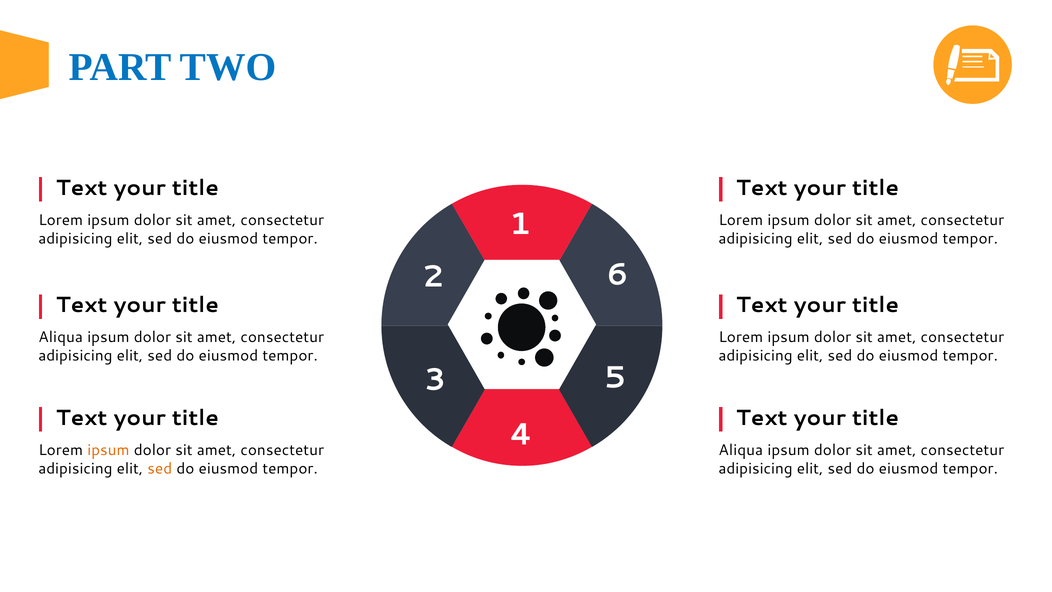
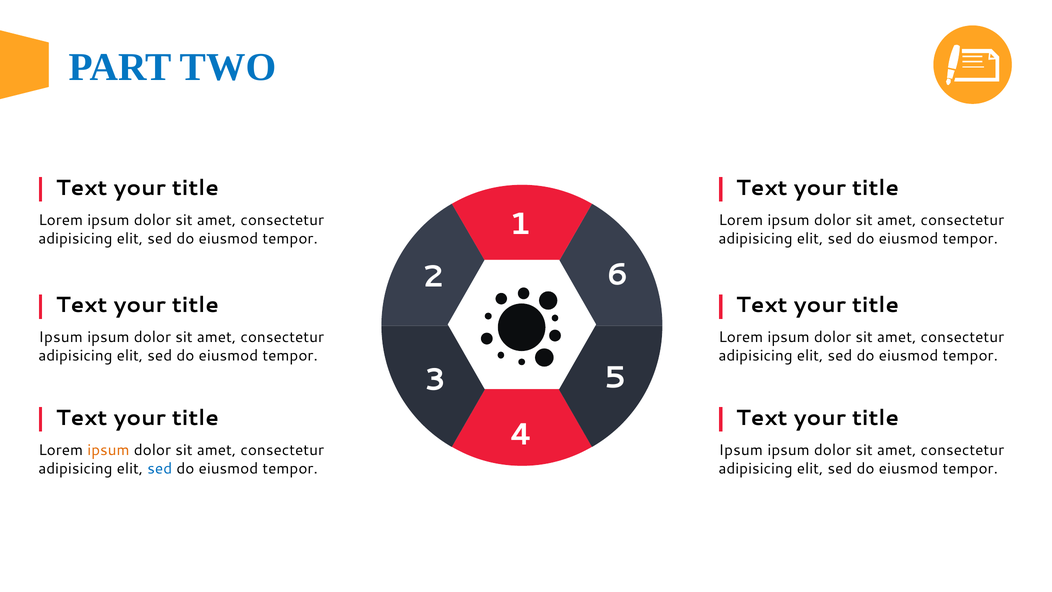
Aliqua at (61, 337): Aliqua -> Ipsum
Aliqua at (741, 450): Aliqua -> Ipsum
sed at (160, 468) colour: orange -> blue
